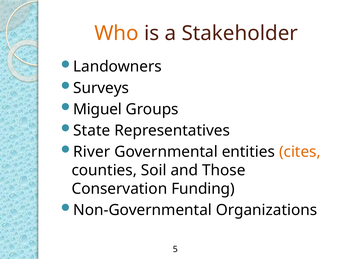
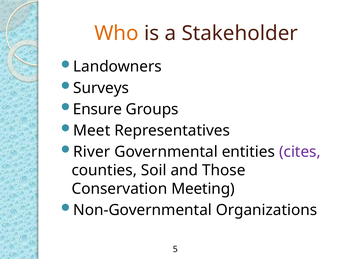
Miguel: Miguel -> Ensure
State: State -> Meet
cites colour: orange -> purple
Funding: Funding -> Meeting
